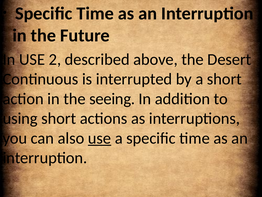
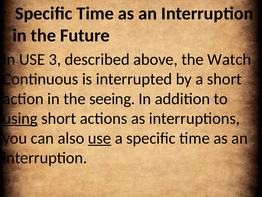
2: 2 -> 3
Desert: Desert -> Watch
using underline: none -> present
